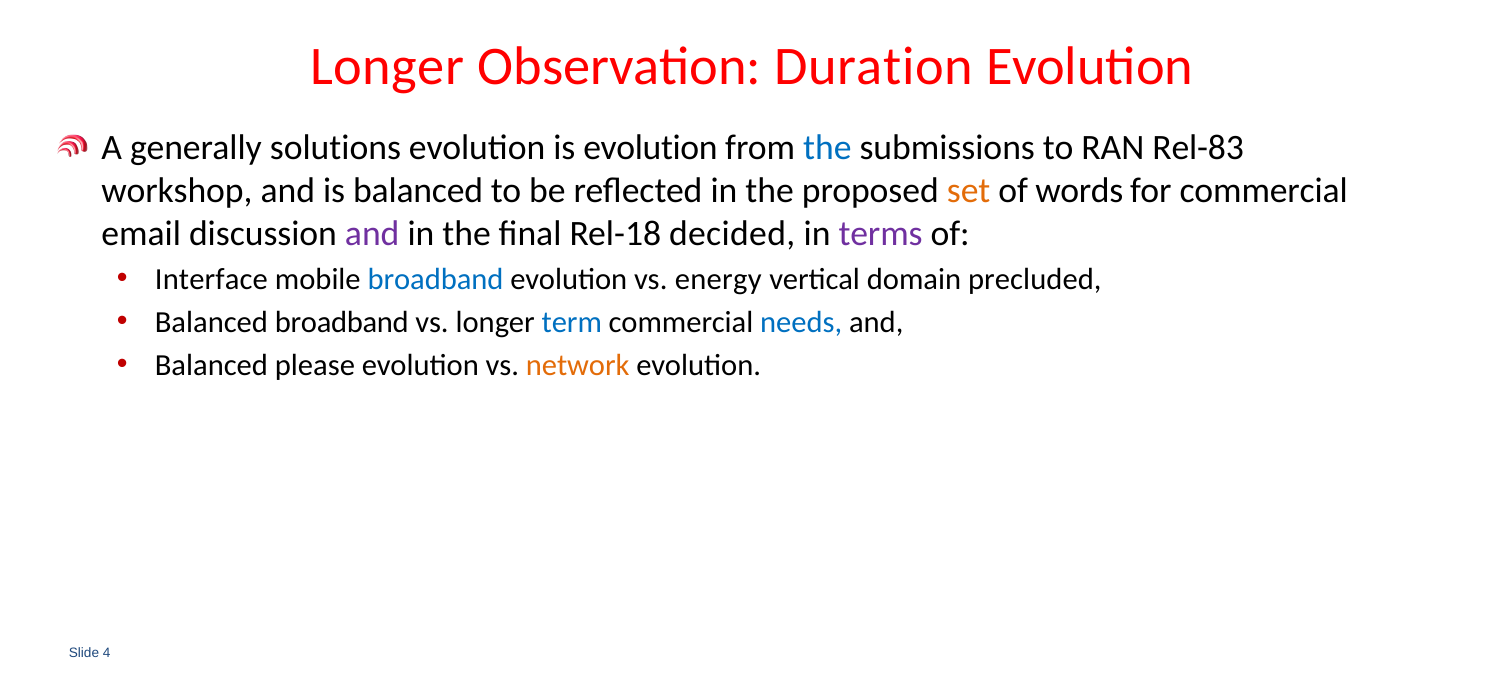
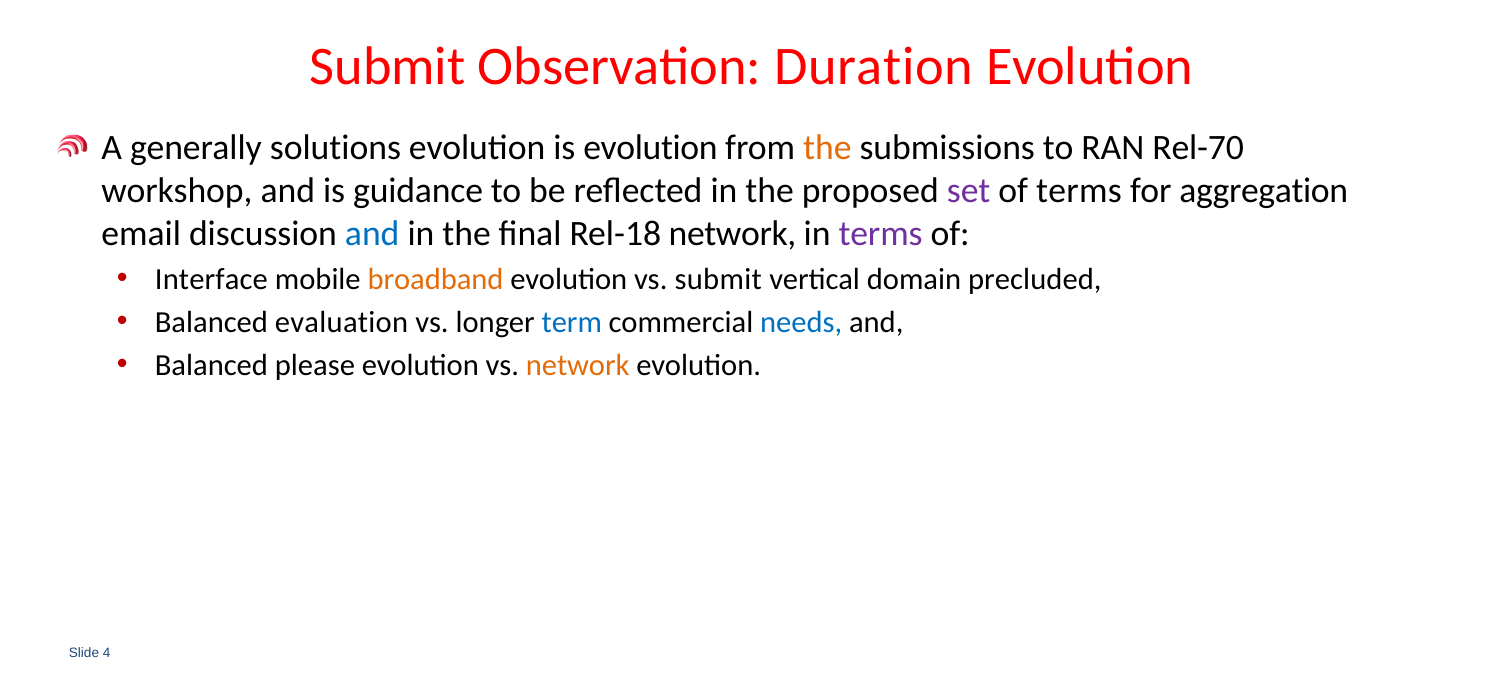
Longer at (387, 67): Longer -> Submit
the at (827, 148) colour: blue -> orange
Rel-83: Rel-83 -> Rel-70
is balanced: balanced -> guidance
set colour: orange -> purple
of words: words -> terms
for commercial: commercial -> aggregation
and at (372, 234) colour: purple -> blue
Rel-18 decided: decided -> network
broadband at (436, 279) colour: blue -> orange
vs energy: energy -> submit
Balanced broadband: broadband -> evaluation
